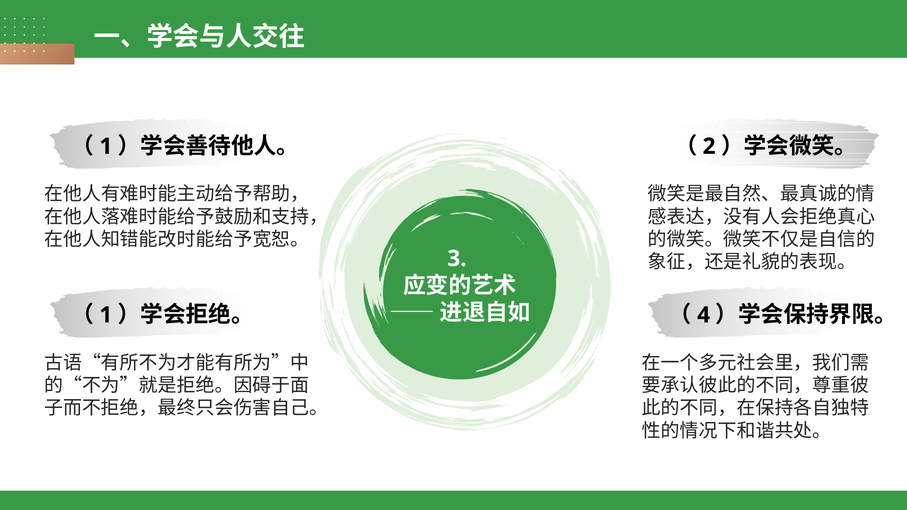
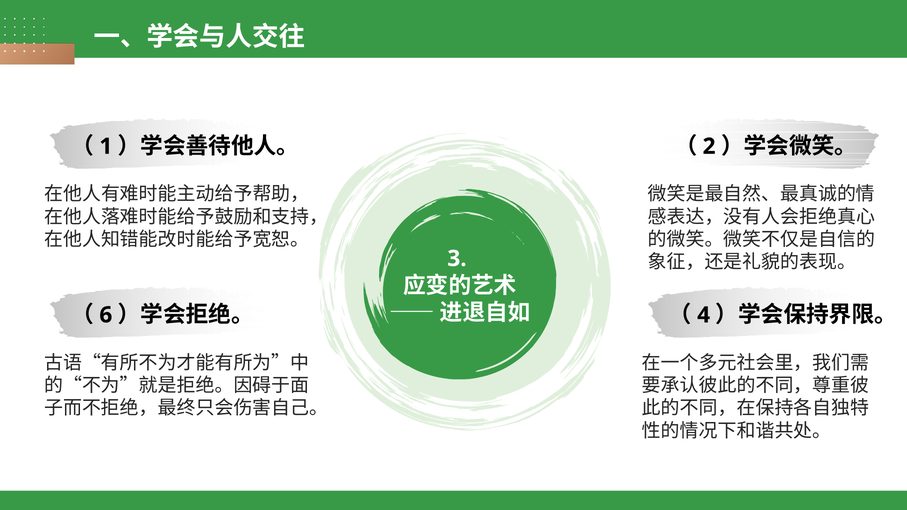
1 at (106, 315): 1 -> 6
